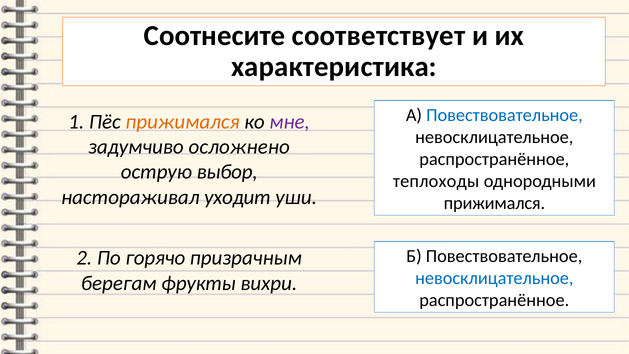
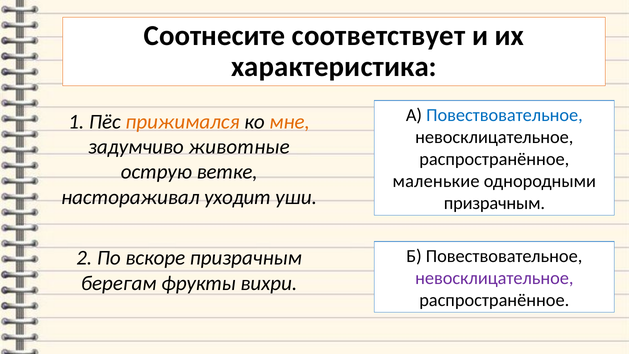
мне colour: purple -> orange
осложнено: осложнено -> животные
выбор: выбор -> ветке
теплоходы: теплоходы -> маленькие
прижимался at (494, 203): прижимался -> призрачным
горячо: горячо -> вскоре
невосклицательное at (494, 278) colour: blue -> purple
